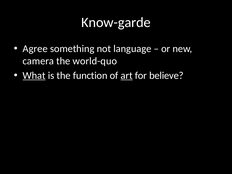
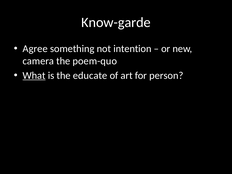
language: language -> intention
world-quo: world-quo -> poem-quo
function: function -> educate
art underline: present -> none
believe: believe -> person
